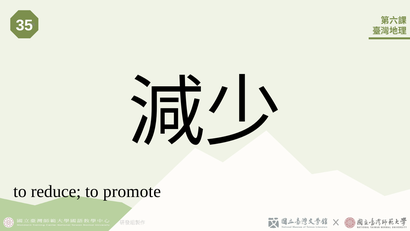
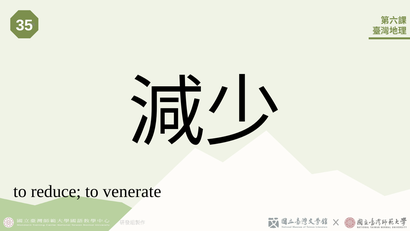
promote: promote -> venerate
